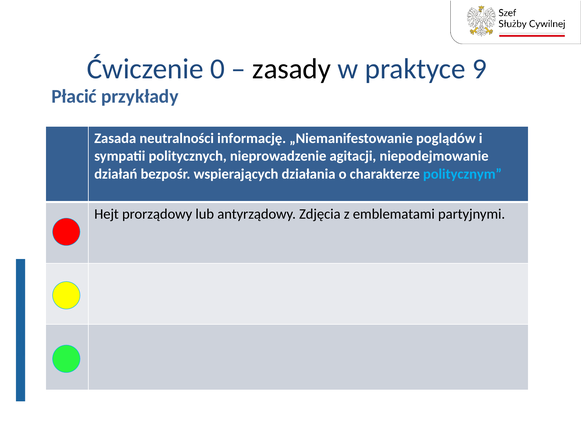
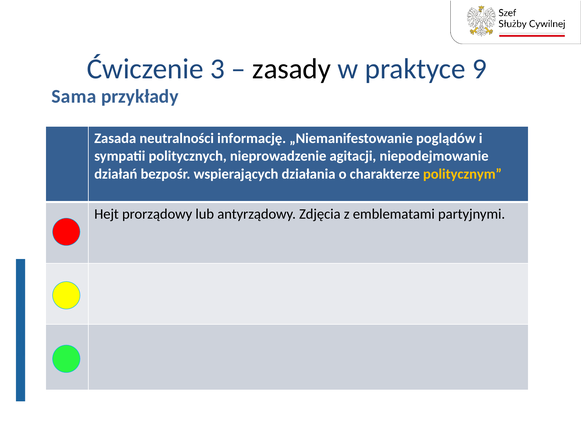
0: 0 -> 3
Płacić: Płacić -> Sama
politycznym colour: light blue -> yellow
